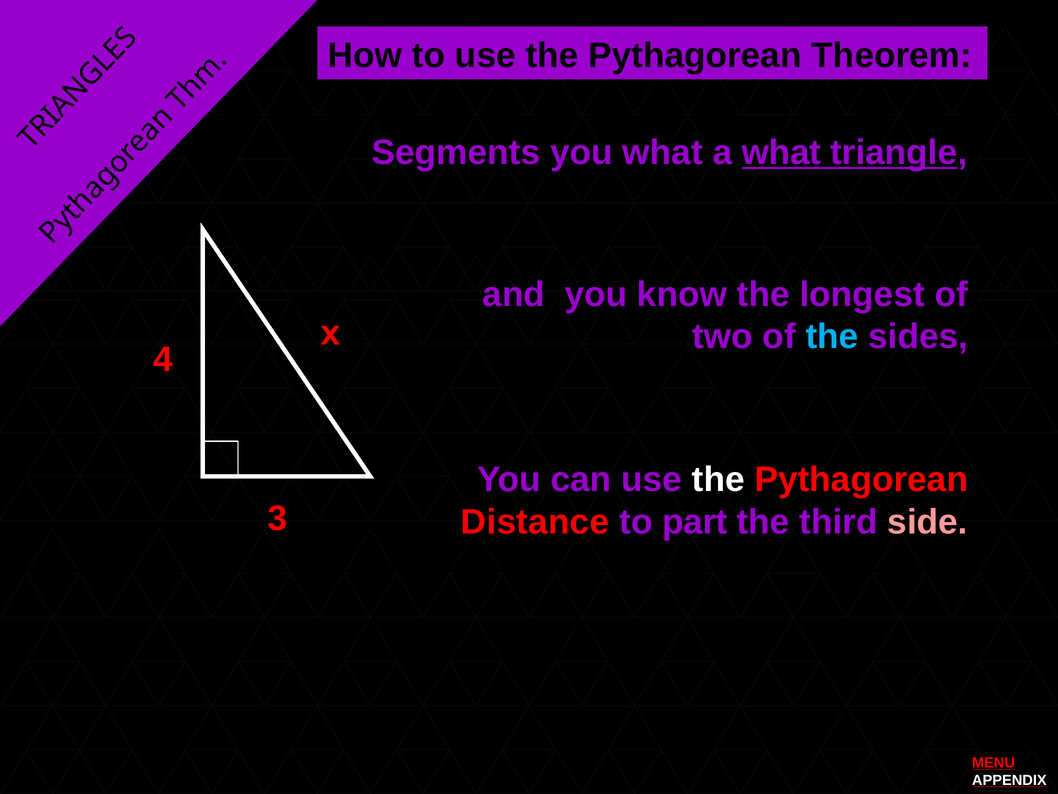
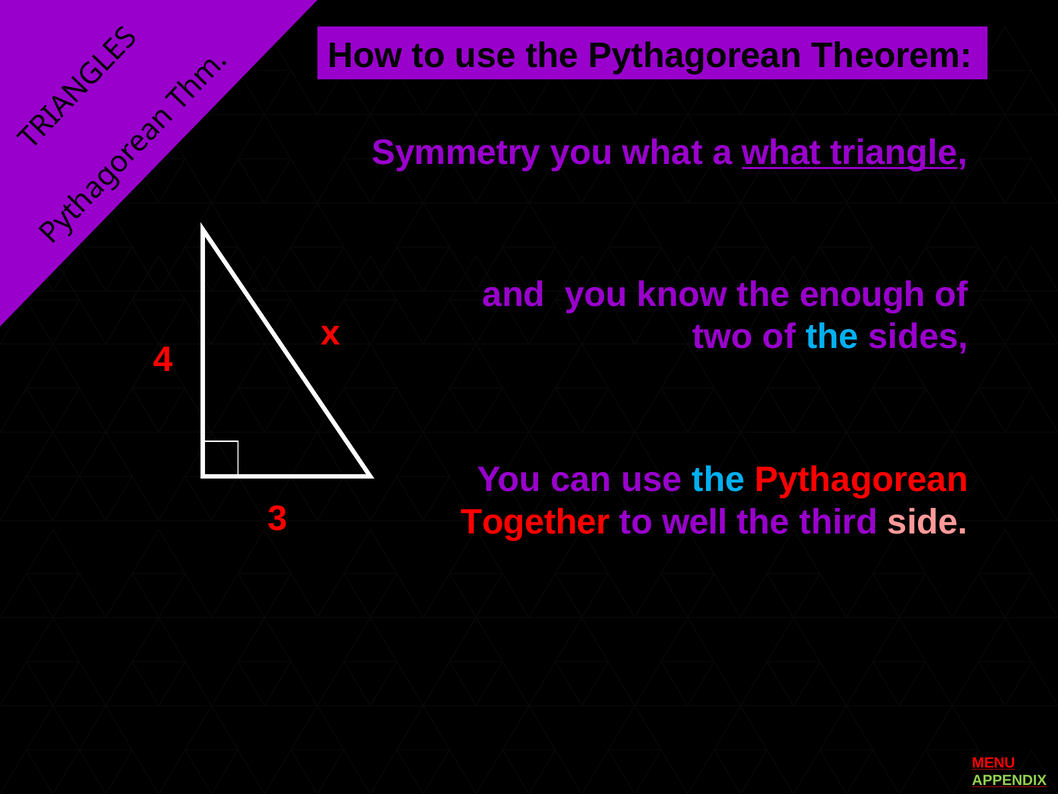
Segments: Segments -> Symmetry
longest: longest -> enough
the at (718, 479) colour: white -> light blue
Distance: Distance -> Together
part: part -> well
APPENDIX colour: white -> light green
